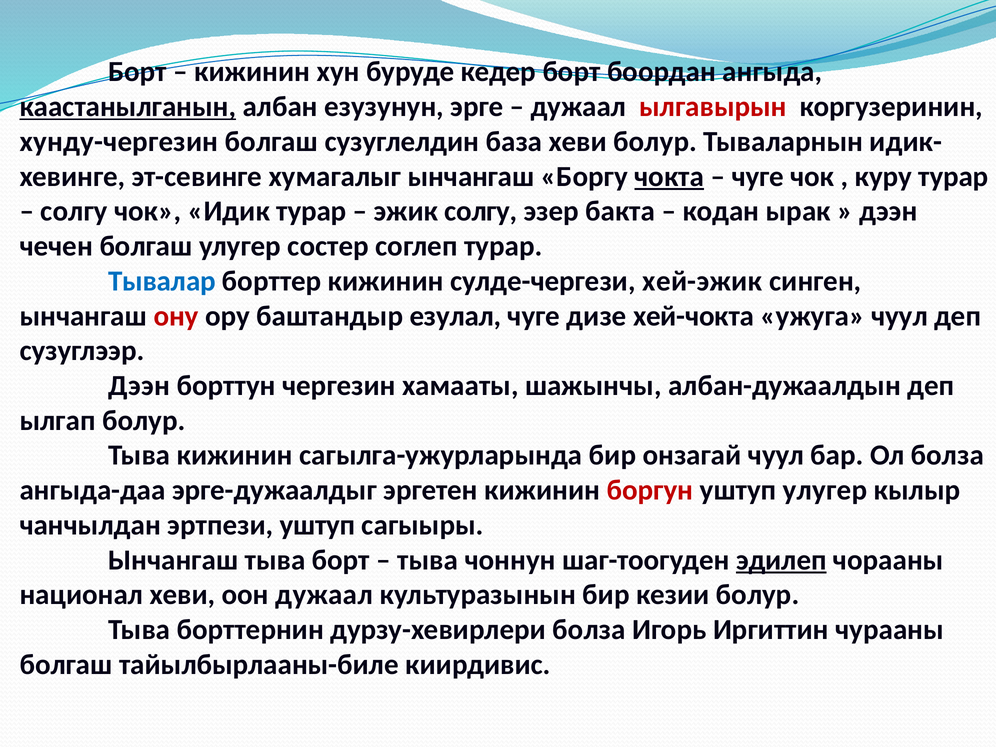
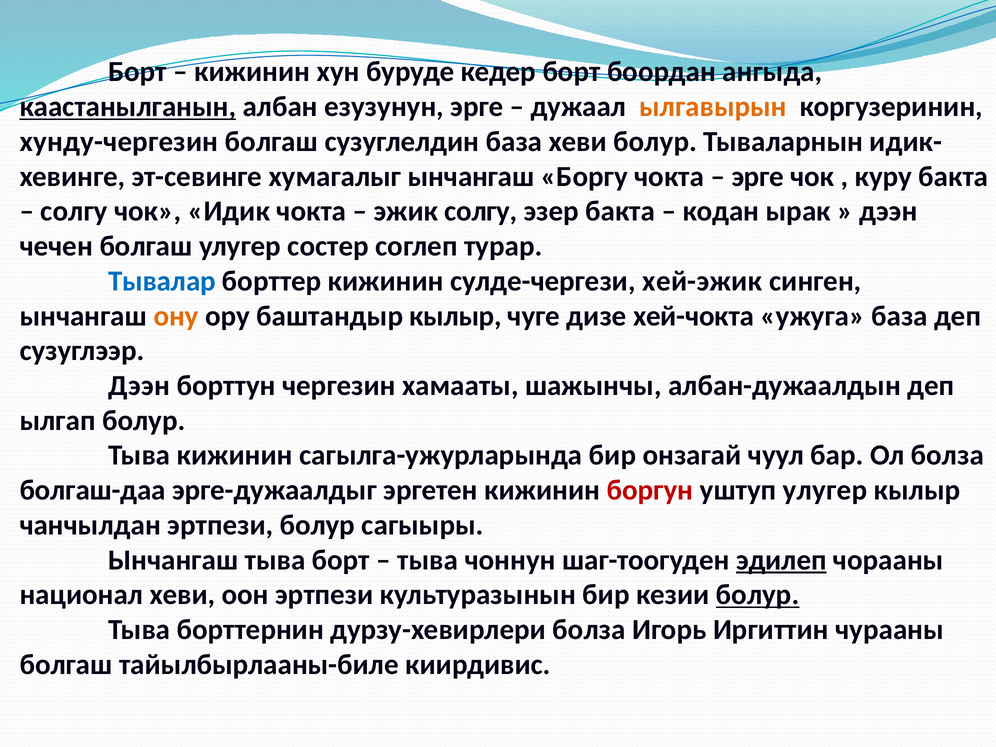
ылгавырын colour: red -> orange
чокта at (669, 176) underline: present -> none
чуге at (758, 176): чуге -> эрге
куру турар: турар -> бакта
Идик турар: турар -> чокта
ону colour: red -> orange
баштандыр езулал: езулал -> кылыр
ужуга чуул: чуул -> база
ангыда-даа: ангыда-даа -> болгаш-даа
эртпези уштуп: уштуп -> болур
оон дужаал: дужаал -> эртпези
болур at (758, 595) underline: none -> present
